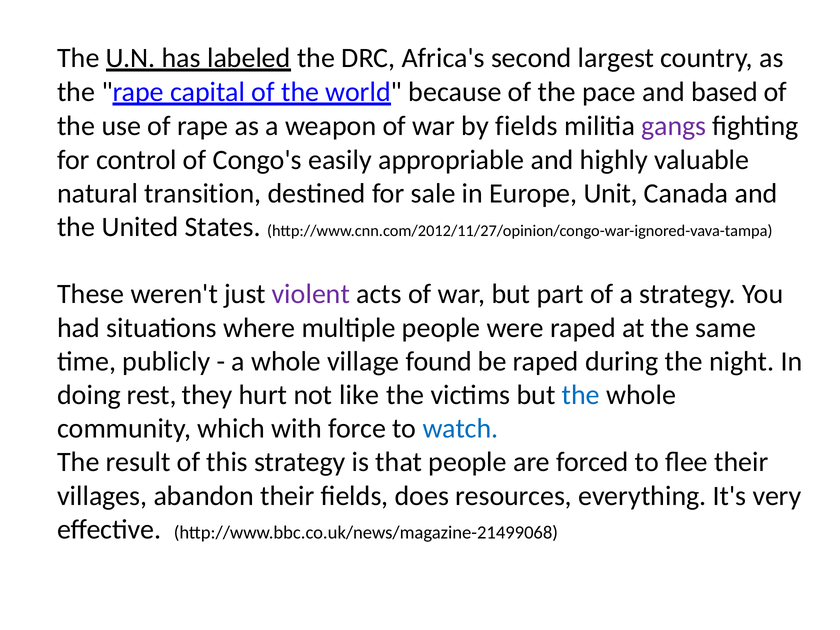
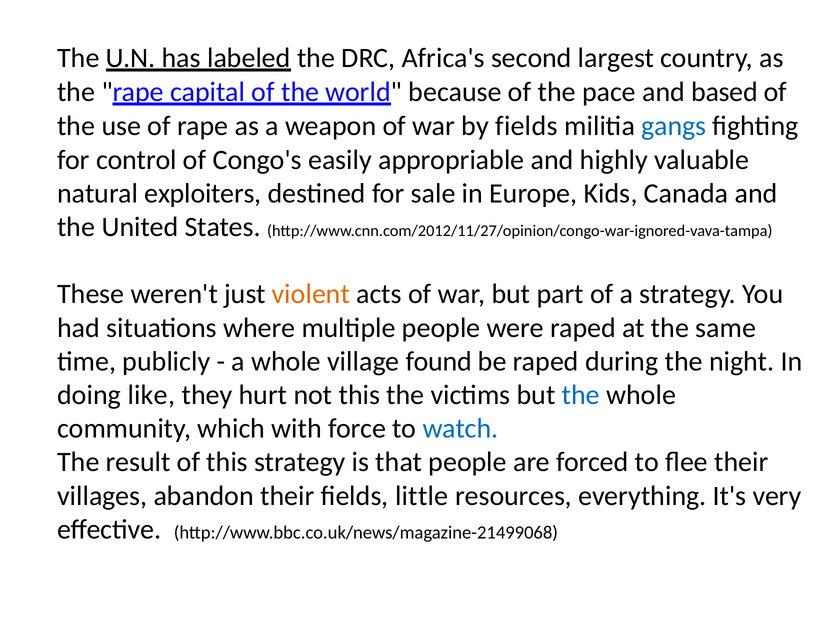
gangs colour: purple -> blue
transition: transition -> exploiters
Unit: Unit -> Kids
violent colour: purple -> orange
rest: rest -> like
not like: like -> this
does: does -> little
